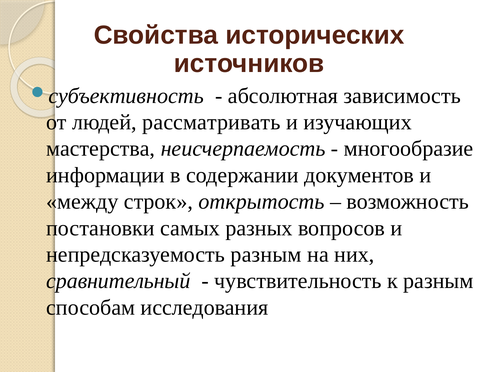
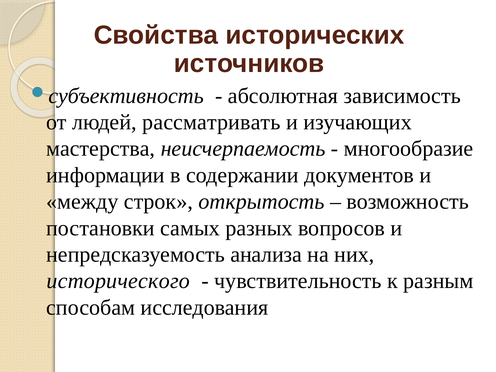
непредсказуемость разным: разным -> анализа
сравнительный: сравнительный -> исторического
